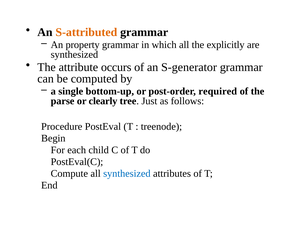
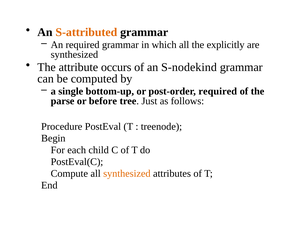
An property: property -> required
S-generator: S-generator -> S-nodekind
clearly: clearly -> before
synthesized at (127, 174) colour: blue -> orange
